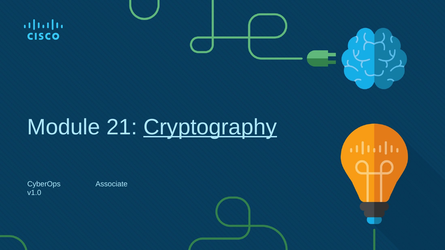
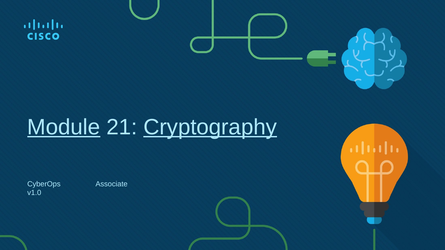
Module underline: none -> present
